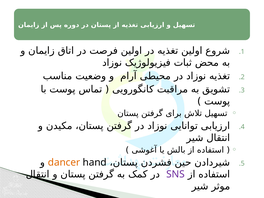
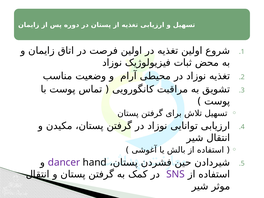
dancer colour: orange -> purple
